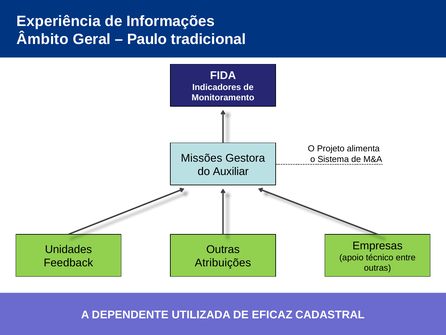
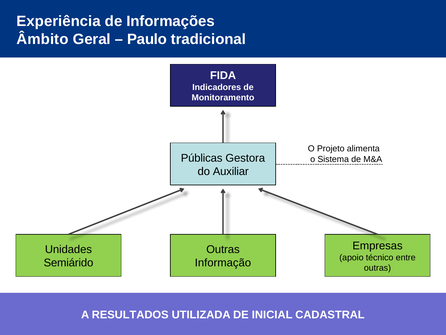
Missões: Missões -> Públicas
Feedback: Feedback -> Semiárido
Atribuições: Atribuições -> Informação
DEPENDENTE: DEPENDENTE -> RESULTADOS
EFICAZ: EFICAZ -> INICIAL
